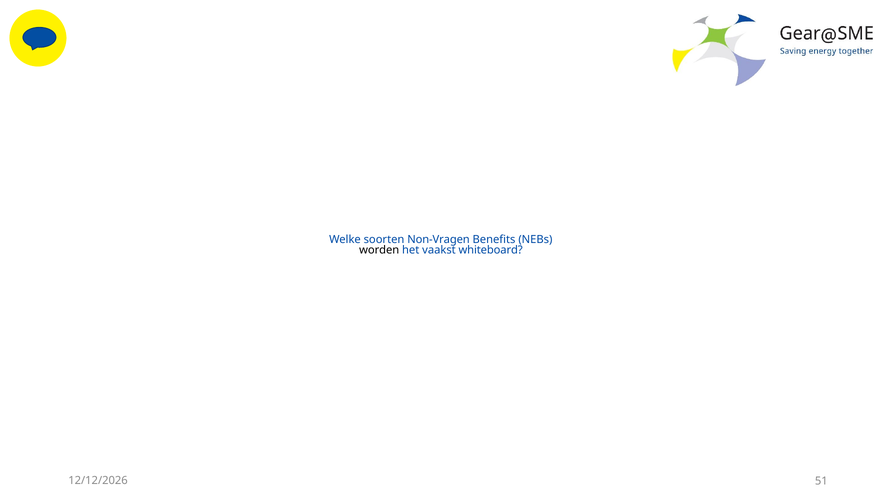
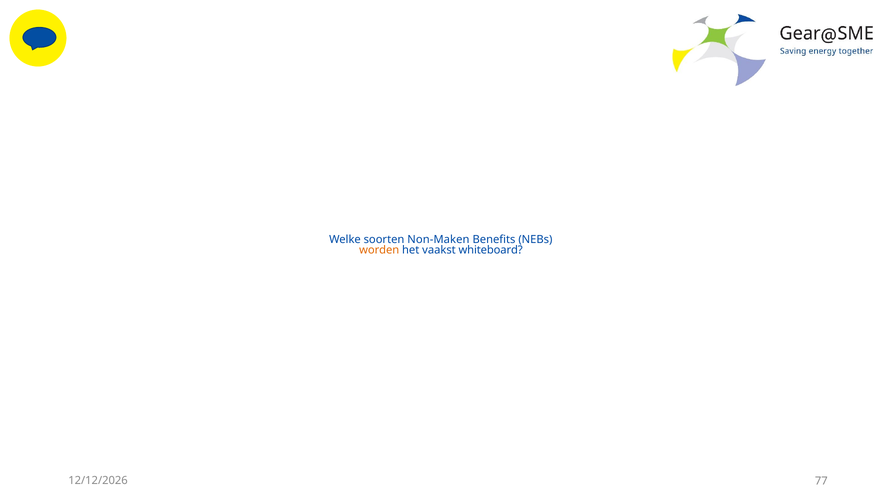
Non-Vragen: Non-Vragen -> Non-Maken
worden colour: black -> orange
51: 51 -> 77
